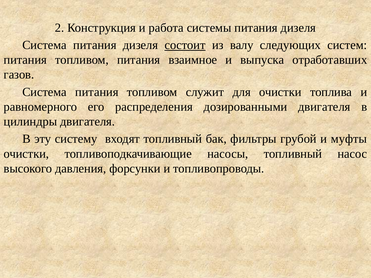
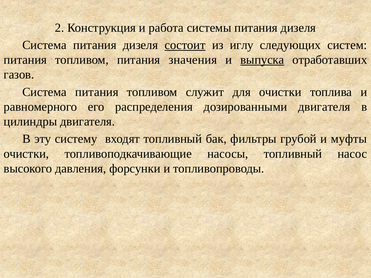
валу: валу -> иглу
взаимное: взаимное -> значения
выпуска underline: none -> present
